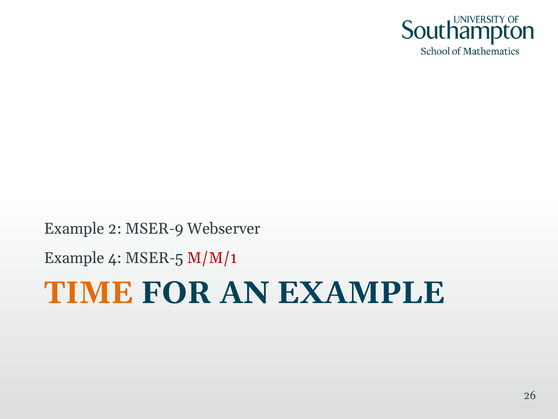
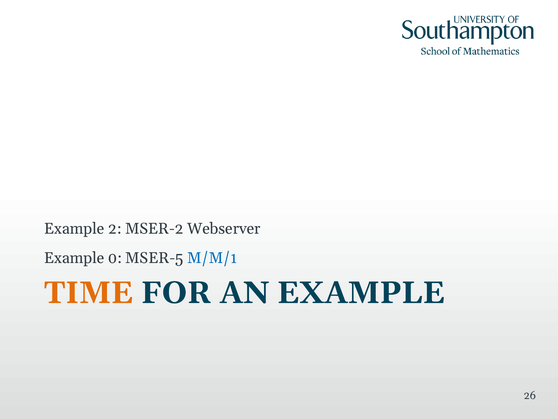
MSER-9: MSER-9 -> MSER-2
4: 4 -> 0
M/M/1 colour: red -> blue
